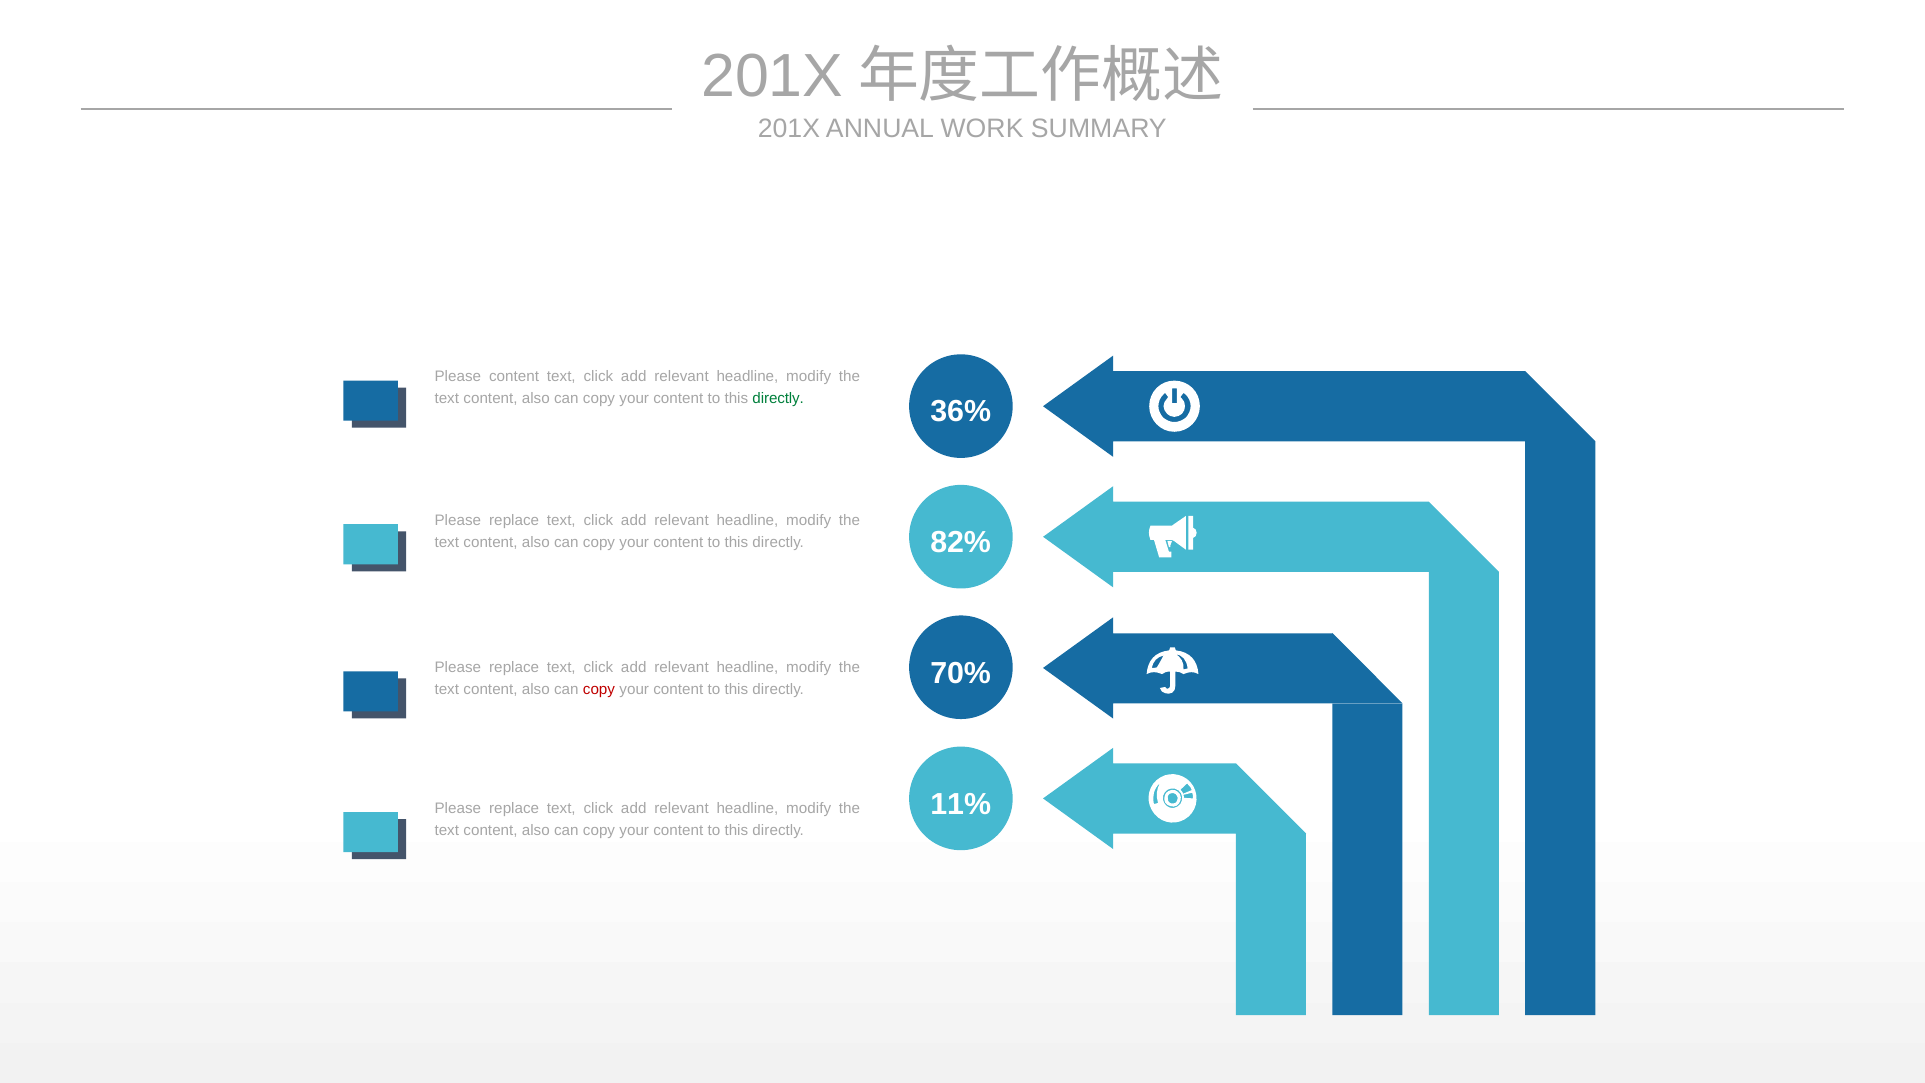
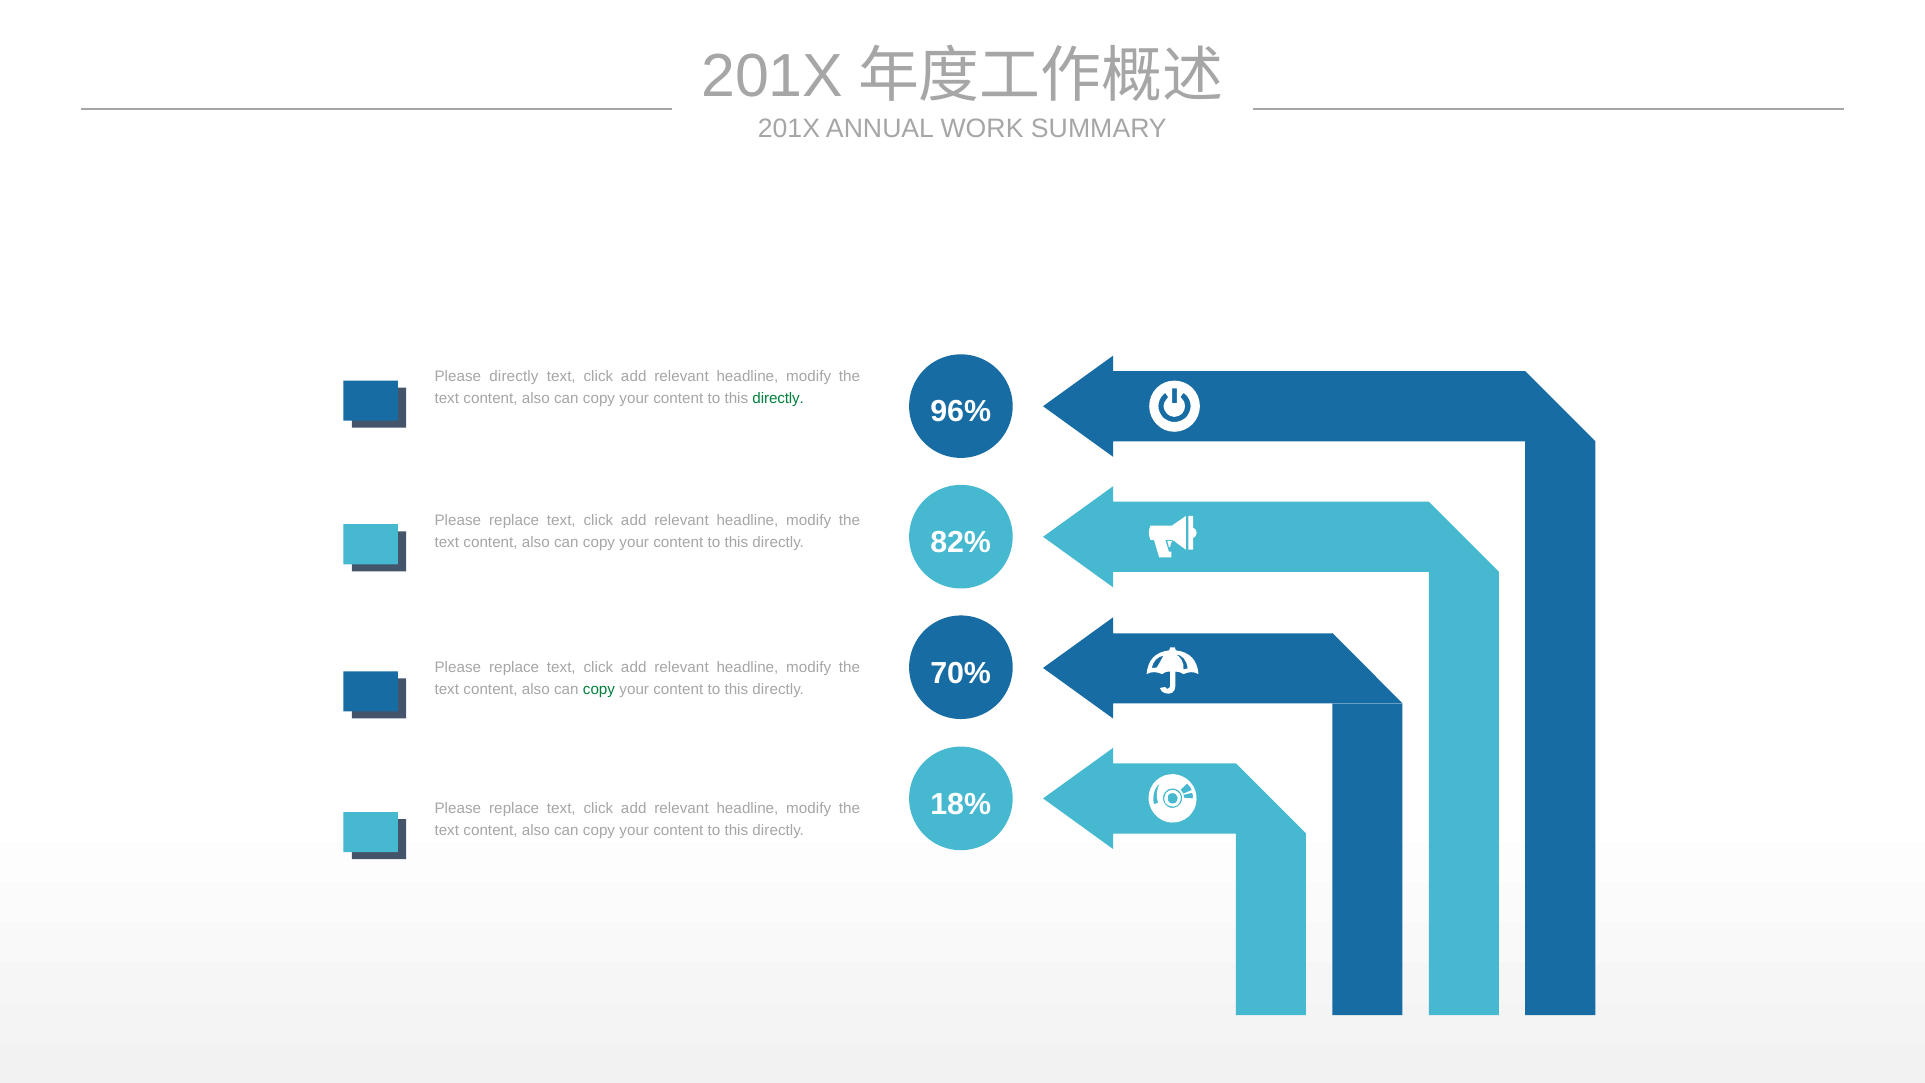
Please content: content -> directly
36%: 36% -> 96%
copy at (599, 689) colour: red -> green
11%: 11% -> 18%
